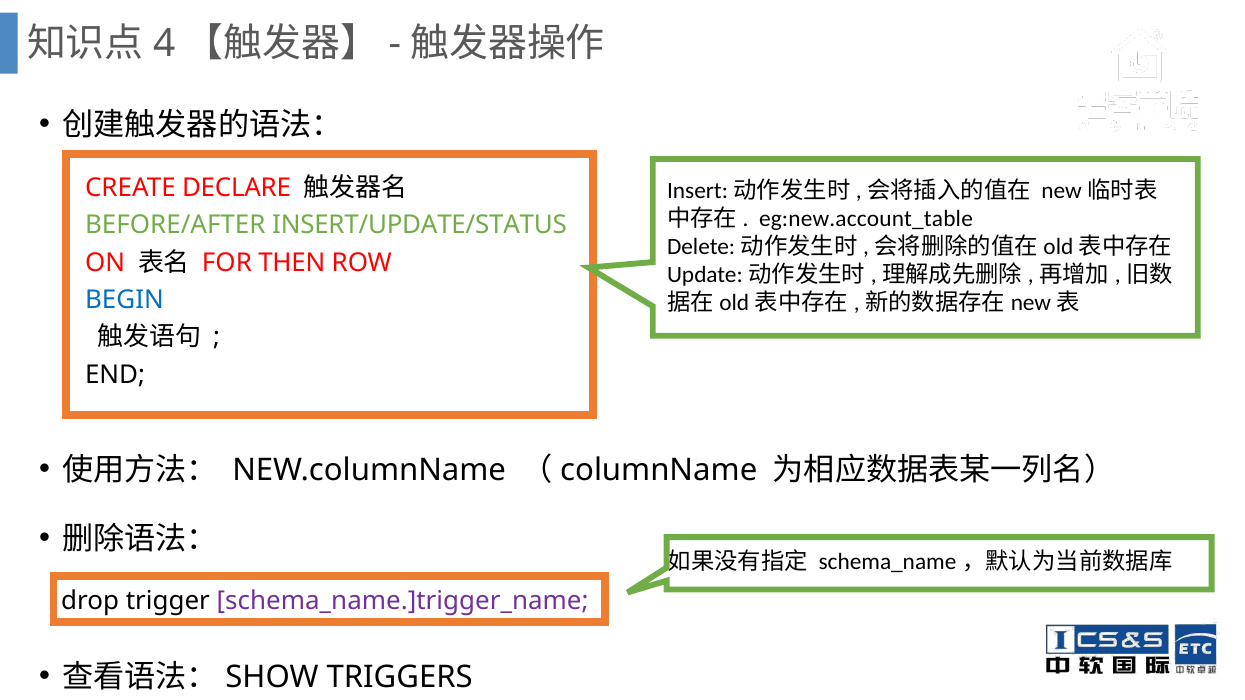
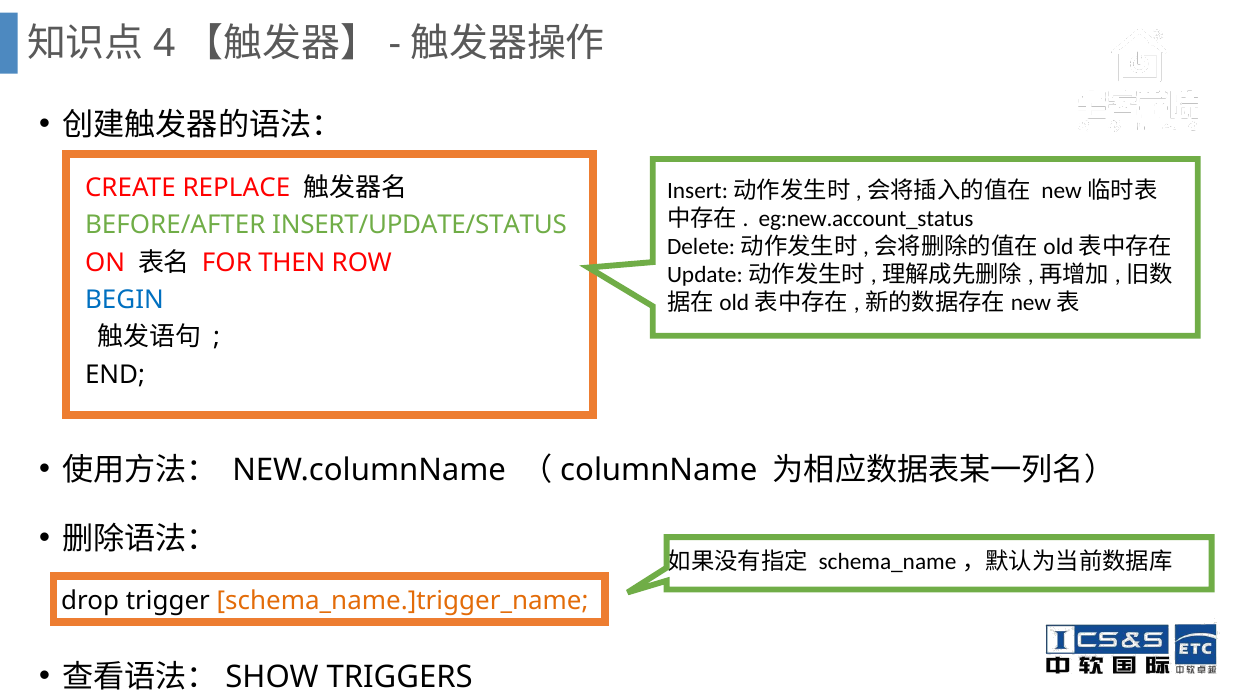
DECLARE: DECLARE -> REPLACE
eg:new.account_table: eg:new.account_table -> eg:new.account_status
schema_name.]trigger_name colour: purple -> orange
